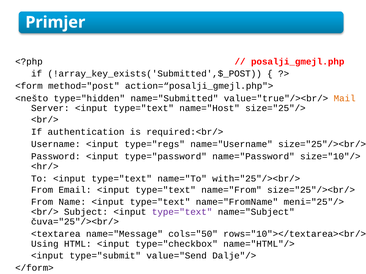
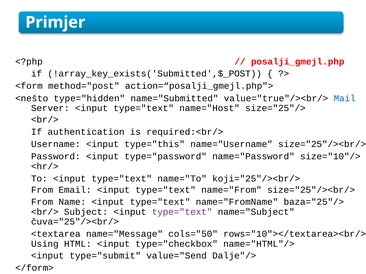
Mail colour: orange -> blue
type="regs: type="regs -> type="this
with="25"/><br/>: with="25"/><br/> -> koji="25"/><br/>
meni="25"/>: meni="25"/> -> baza="25"/>
